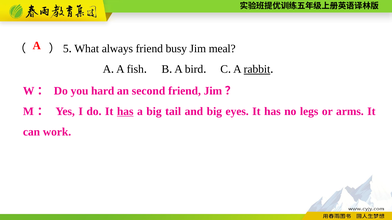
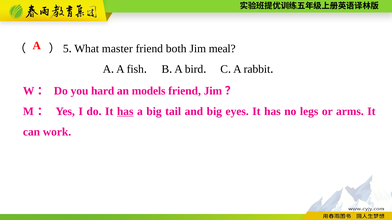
always: always -> master
busy: busy -> both
rabbit underline: present -> none
second: second -> models
